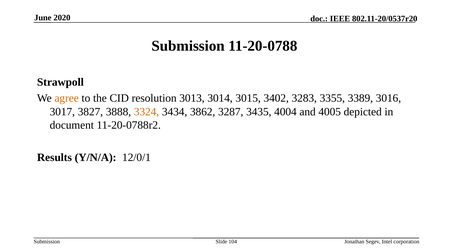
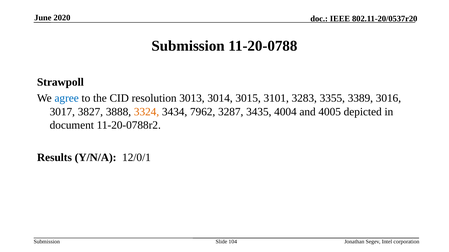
agree colour: orange -> blue
3402: 3402 -> 3101
3862: 3862 -> 7962
